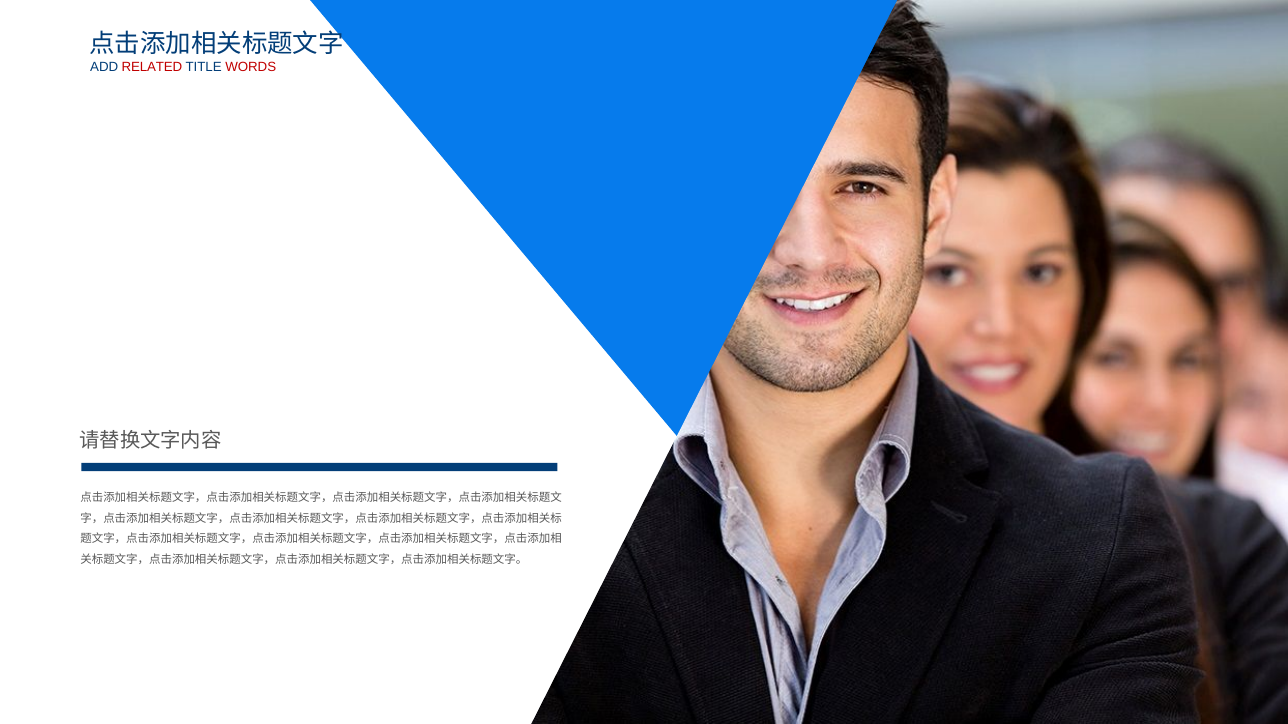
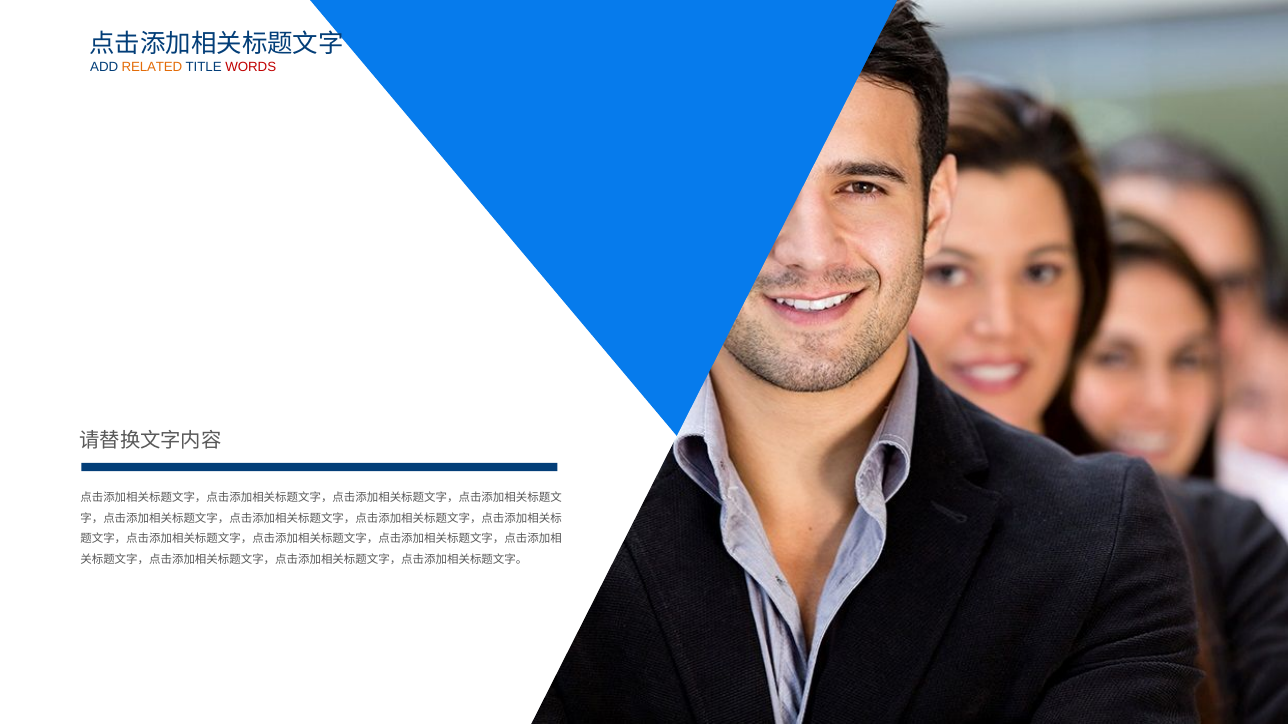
RELATED colour: red -> orange
